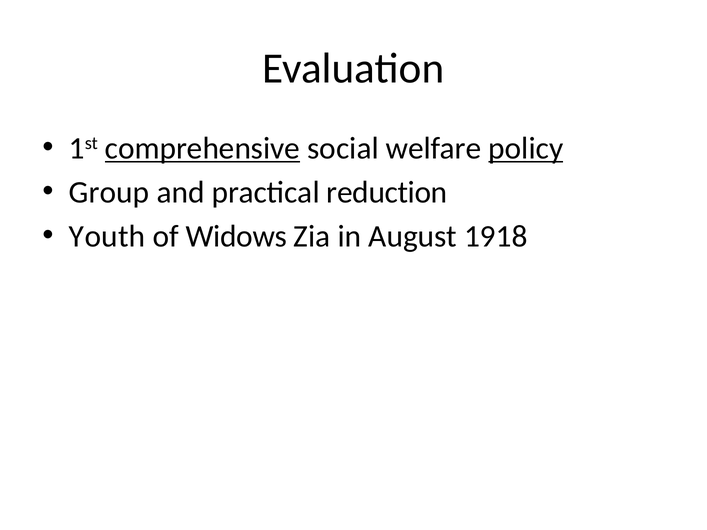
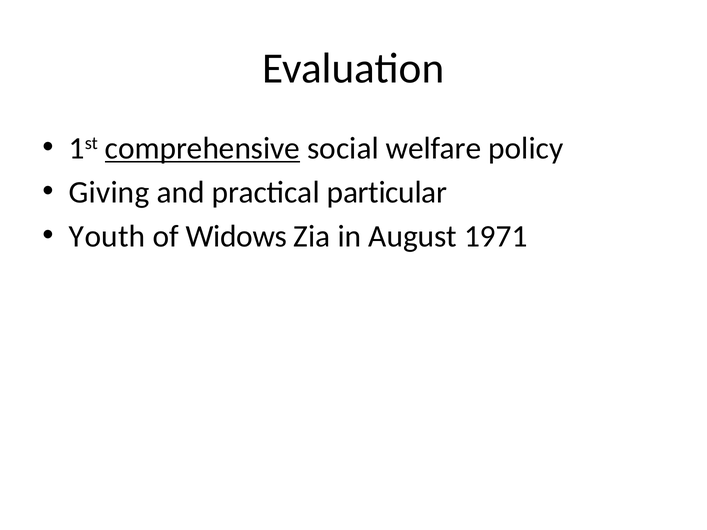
policy underline: present -> none
Group: Group -> Giving
reduction: reduction -> particular
1918: 1918 -> 1971
